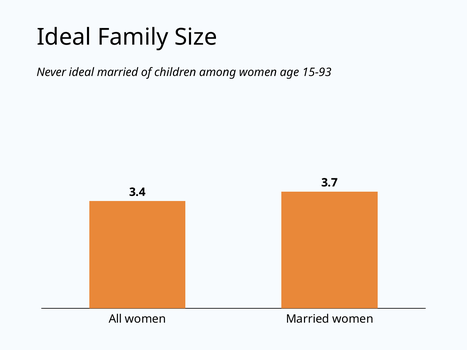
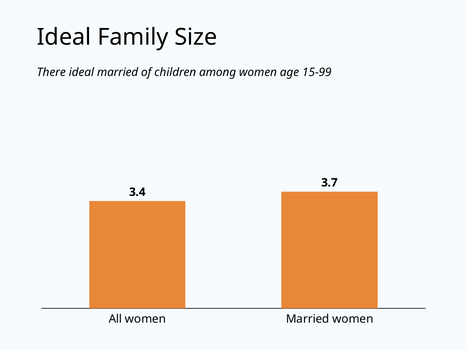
Never: Never -> There
15-93: 15-93 -> 15-99
